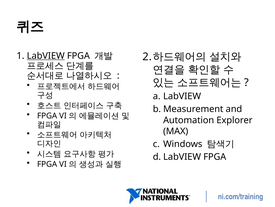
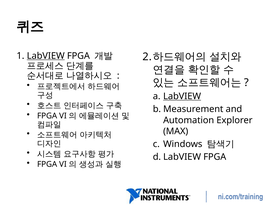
LabVIEW at (182, 96) underline: none -> present
